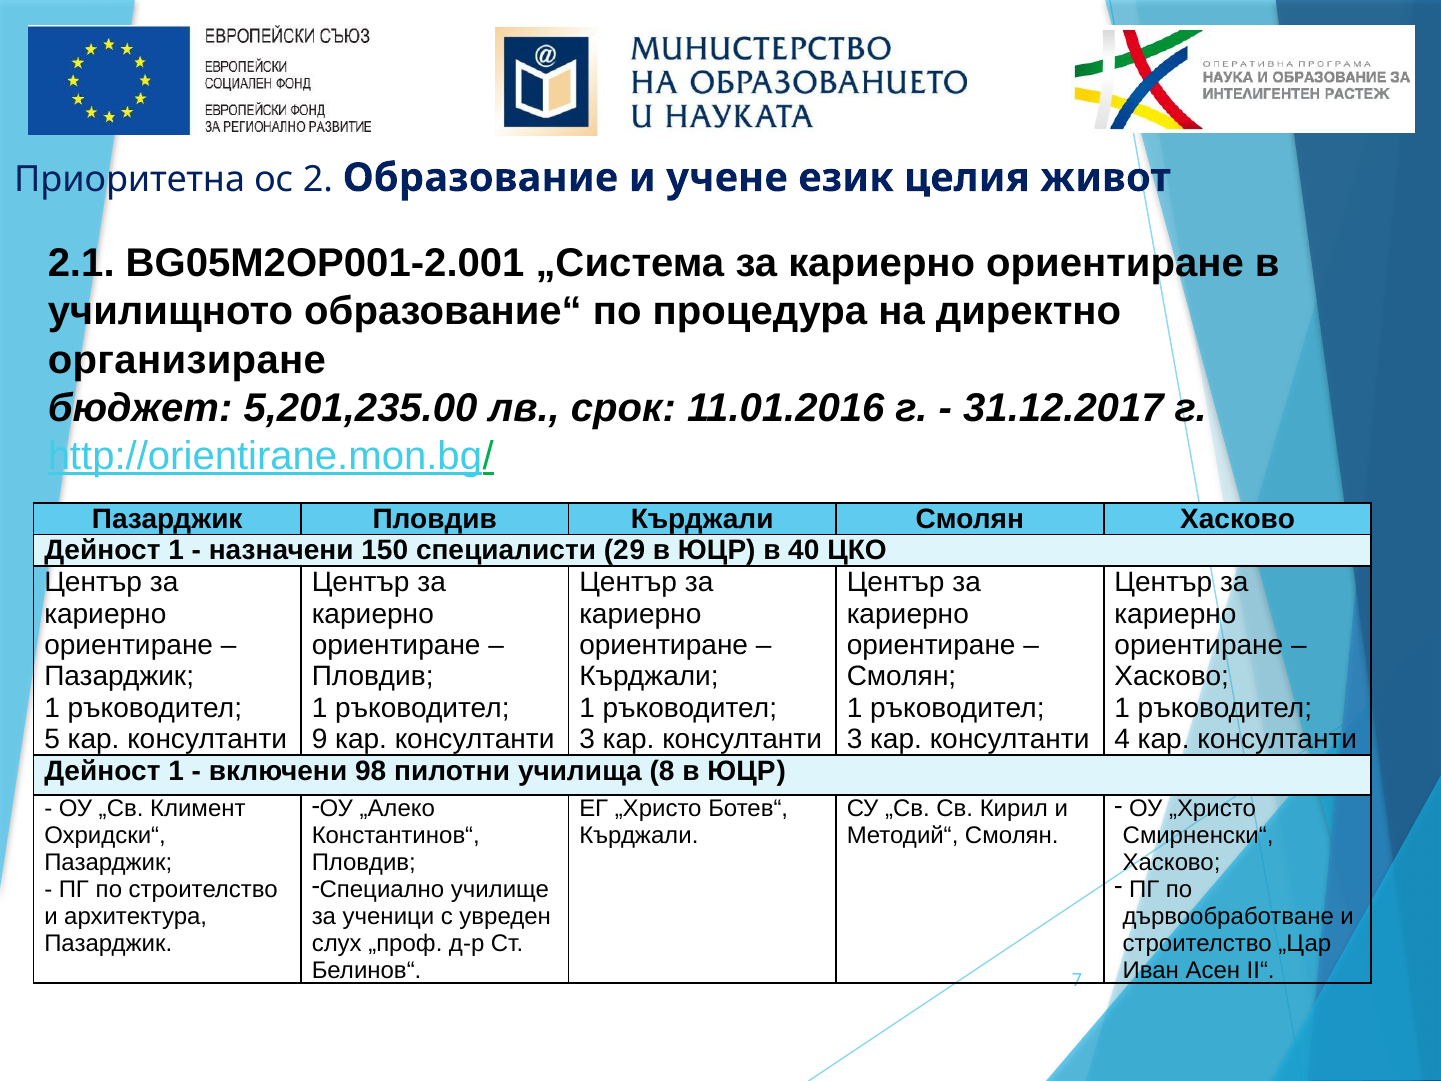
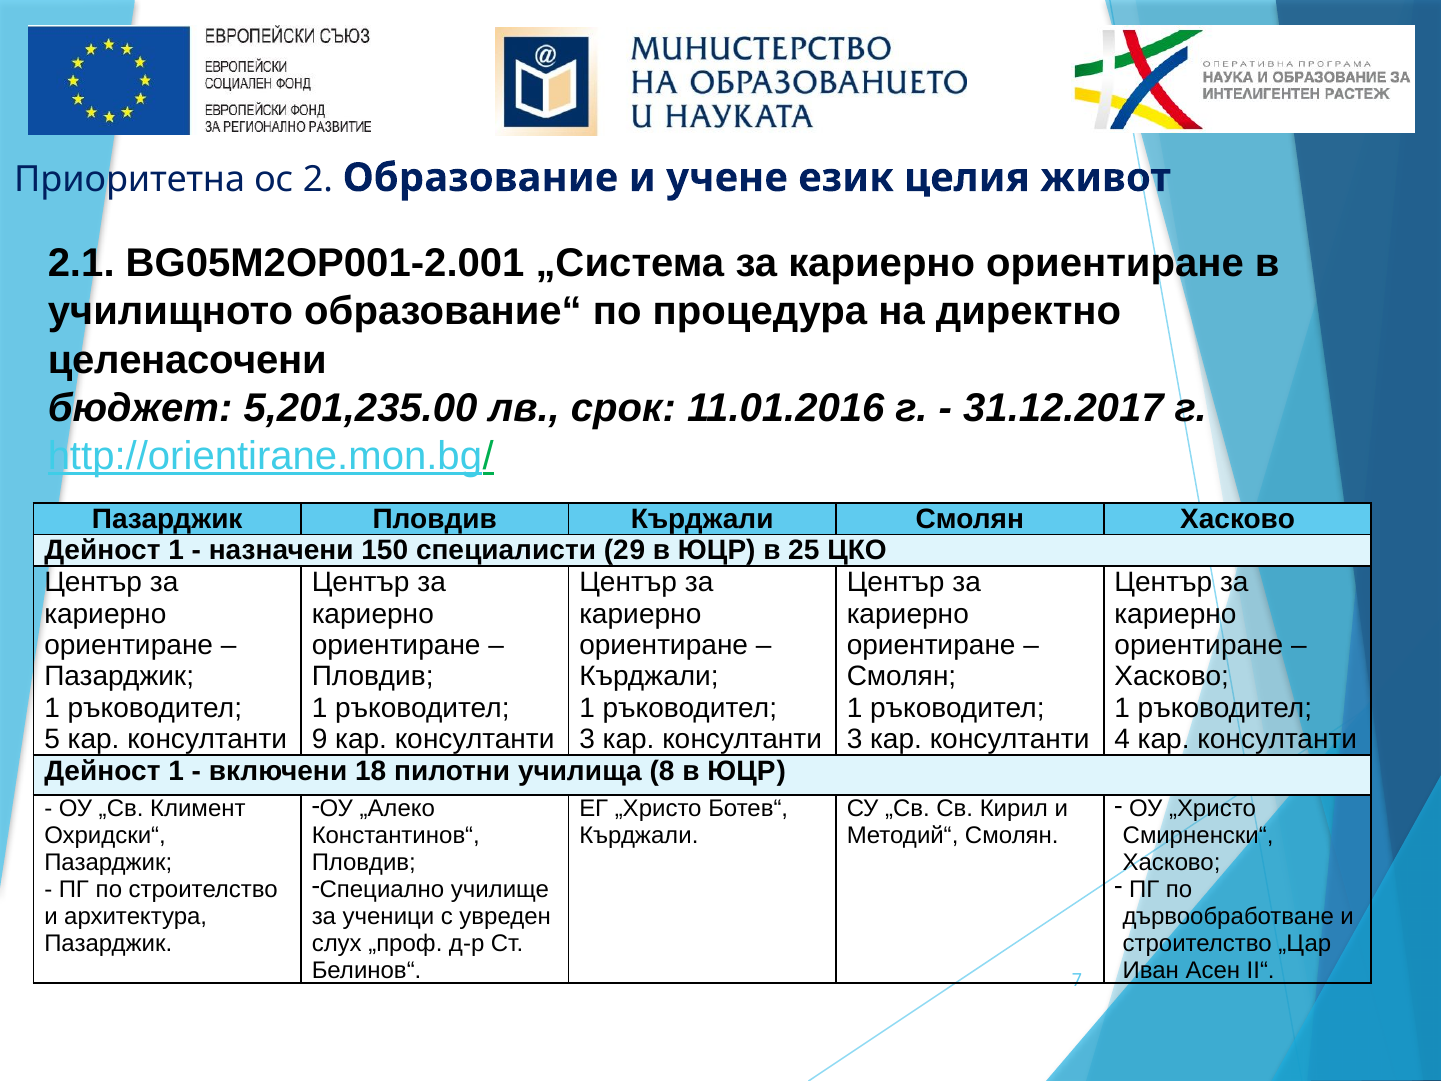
организиране: организиране -> целенасочени
40: 40 -> 25
98: 98 -> 18
